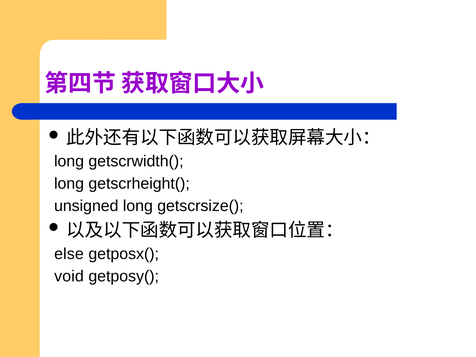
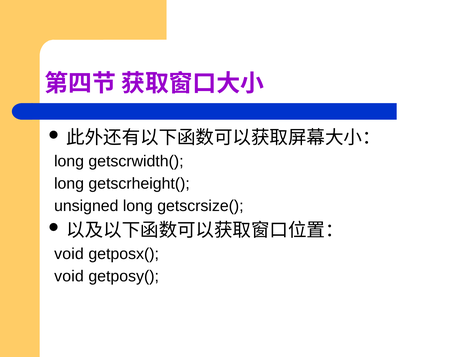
else at (69, 254): else -> void
